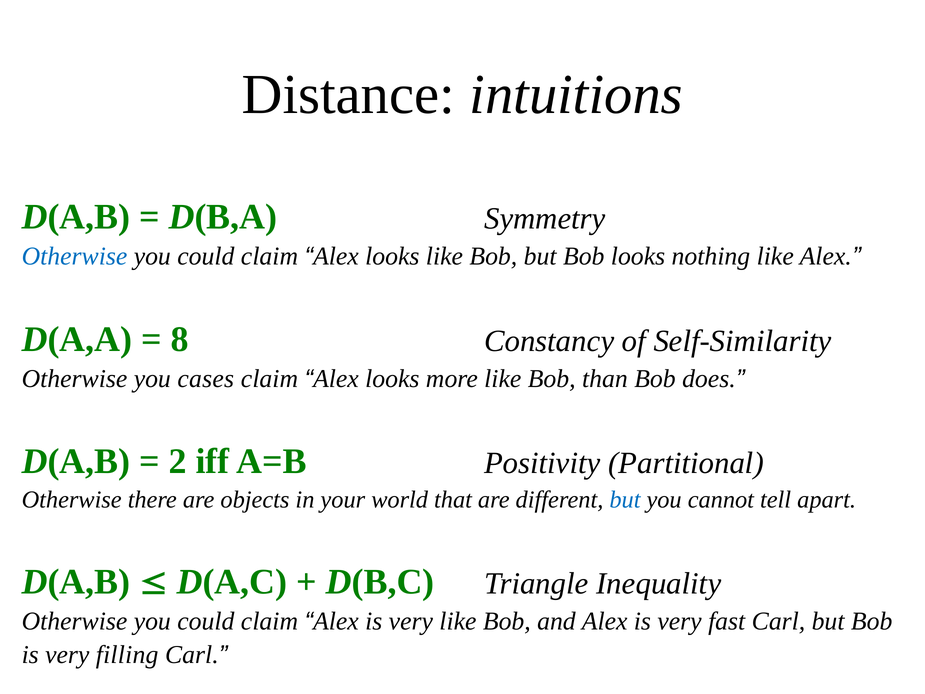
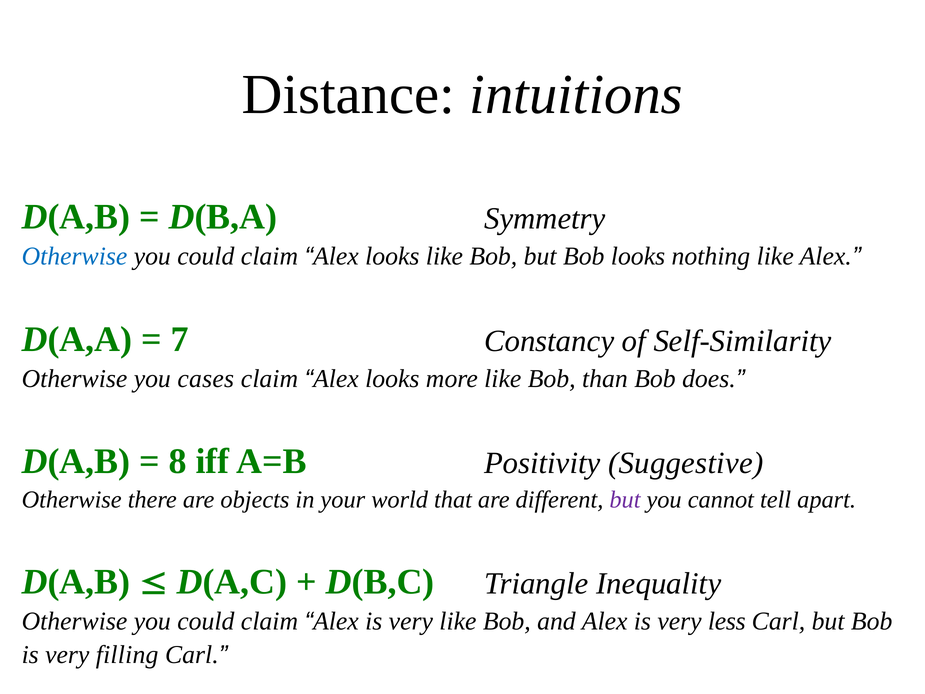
8: 8 -> 7
2: 2 -> 8
Partitional: Partitional -> Suggestive
but at (625, 499) colour: blue -> purple
fast: fast -> less
